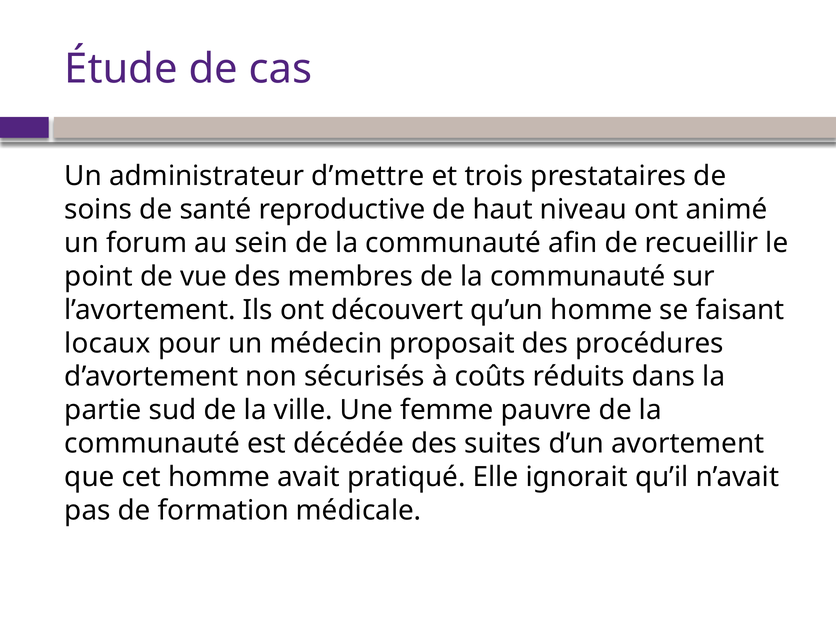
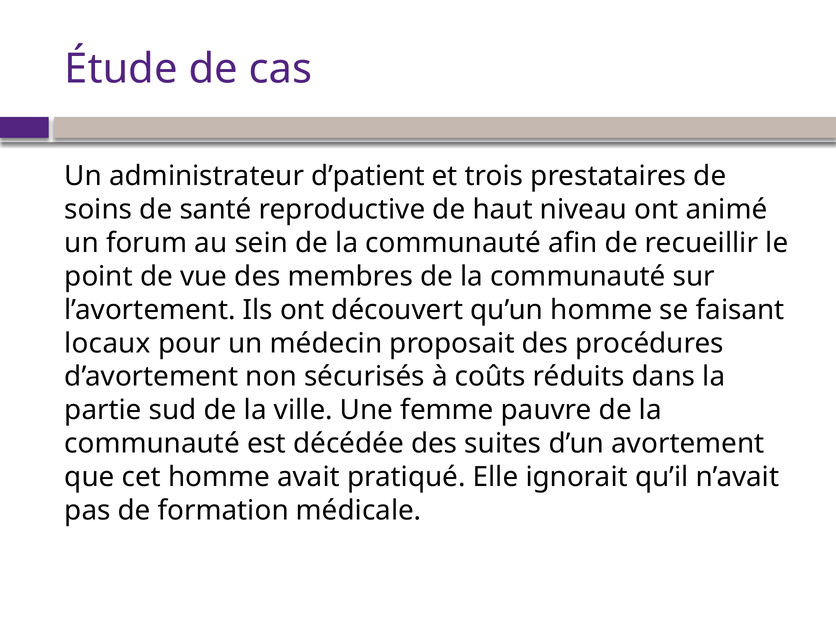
d’mettre: d’mettre -> d’patient
